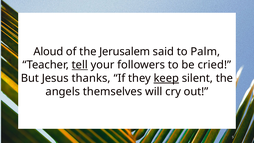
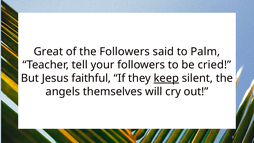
Aloud: Aloud -> Great
the Jerusalem: Jerusalem -> Followers
tell underline: present -> none
thanks: thanks -> faithful
